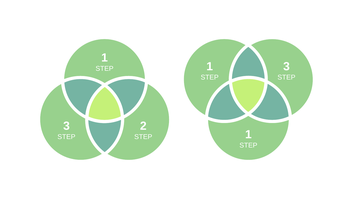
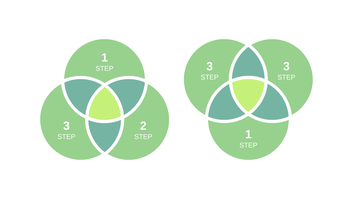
1 at (210, 66): 1 -> 3
